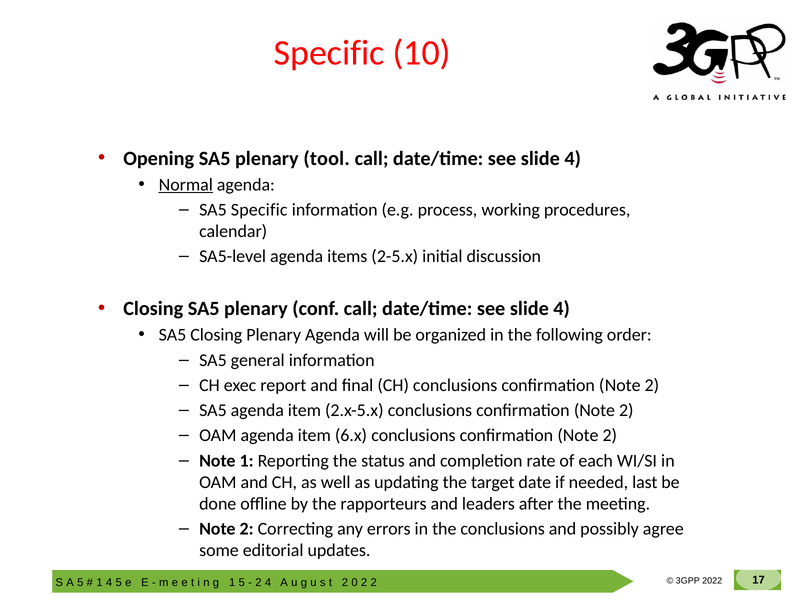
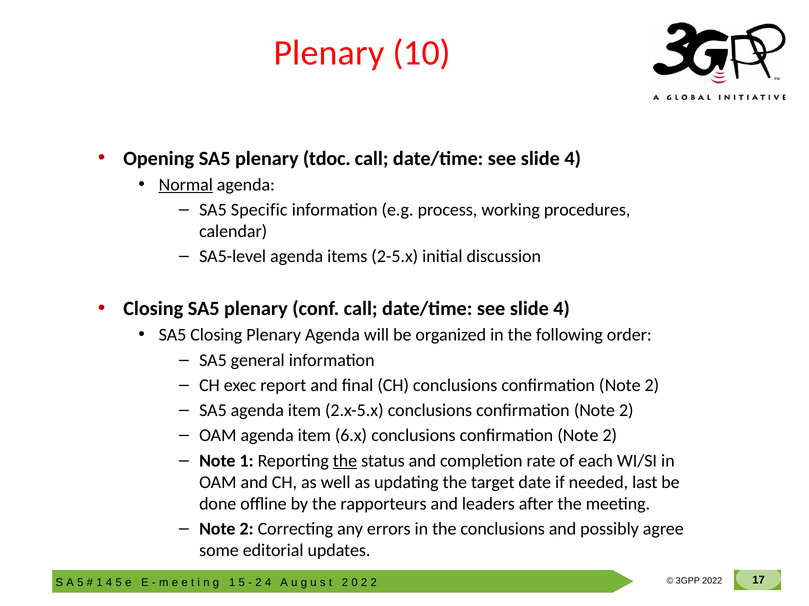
Specific at (329, 53): Specific -> Plenary
tool: tool -> tdoc
the at (345, 461) underline: none -> present
